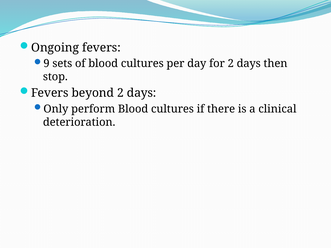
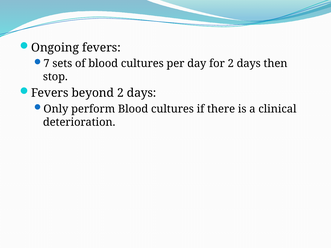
9: 9 -> 7
